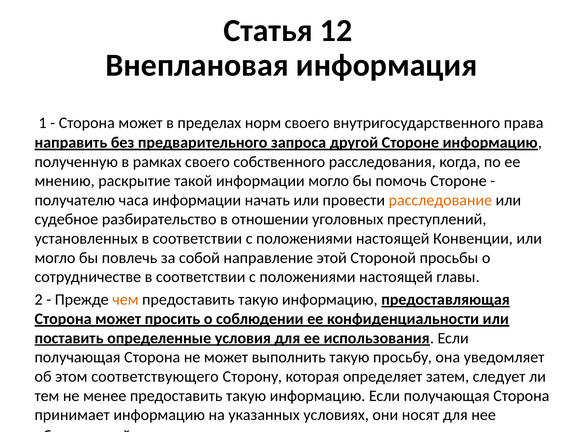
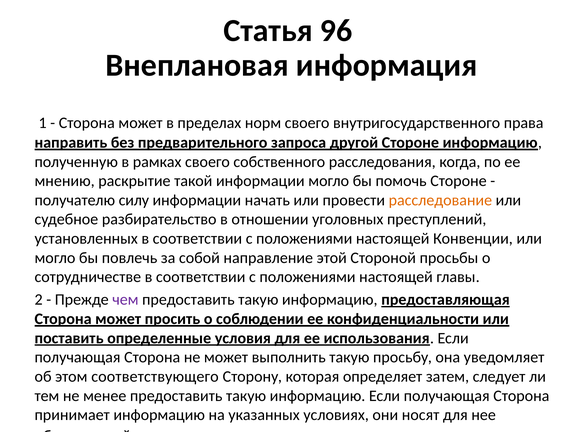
12: 12 -> 96
часа: часа -> силу
чем colour: orange -> purple
